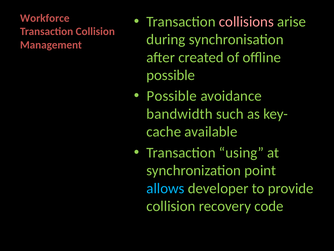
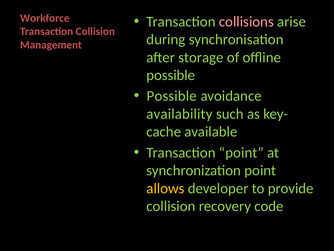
created: created -> storage
bandwidth: bandwidth -> availability
Transaction using: using -> point
allows colour: light blue -> yellow
